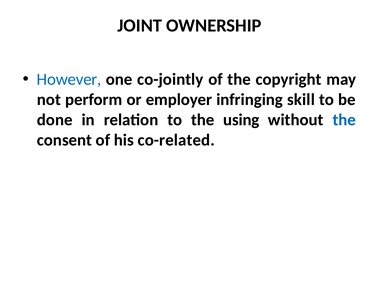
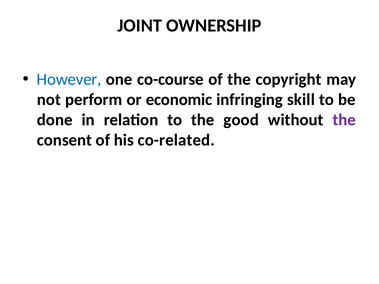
co-jointly: co-jointly -> co-course
employer: employer -> economic
using: using -> good
the at (344, 120) colour: blue -> purple
